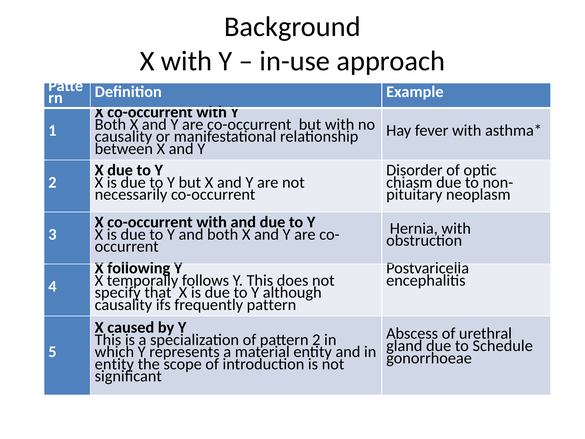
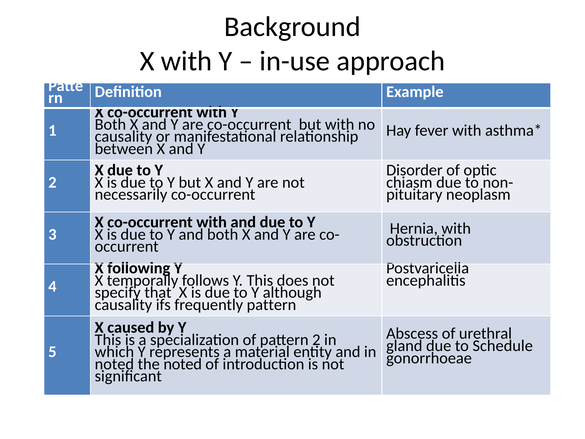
entity at (114, 364): entity -> noted
the scope: scope -> noted
